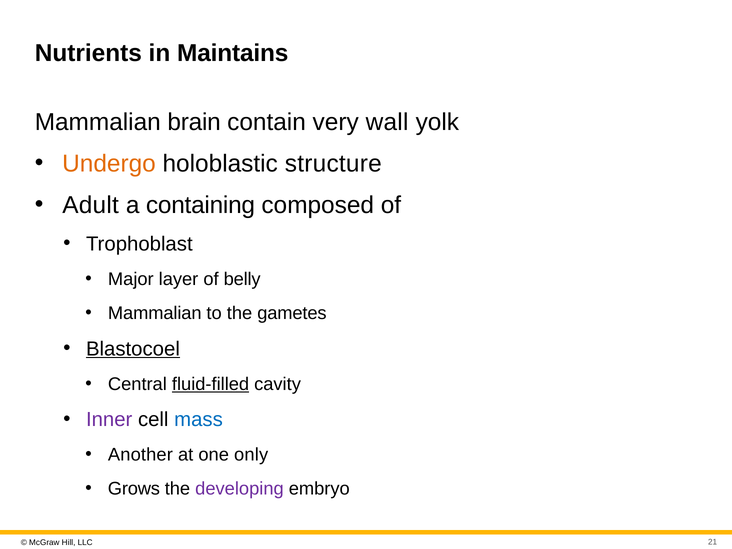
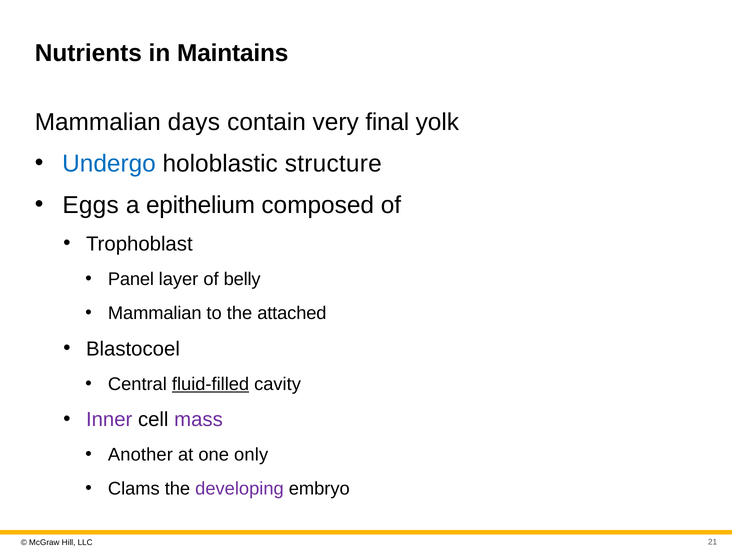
brain: brain -> days
wall: wall -> final
Undergo colour: orange -> blue
Adult: Adult -> Eggs
containing: containing -> epithelium
Major: Major -> Panel
gametes: gametes -> attached
Blastocoel underline: present -> none
mass colour: blue -> purple
Grows: Grows -> Clams
